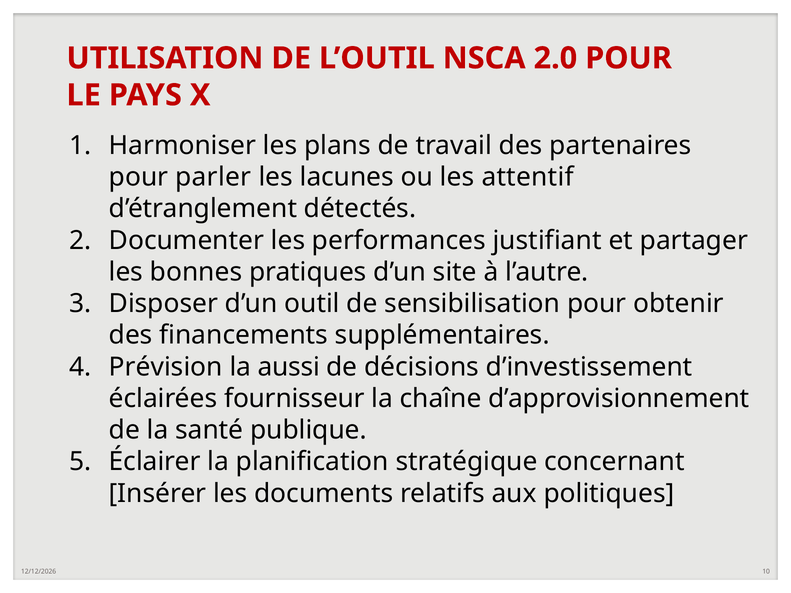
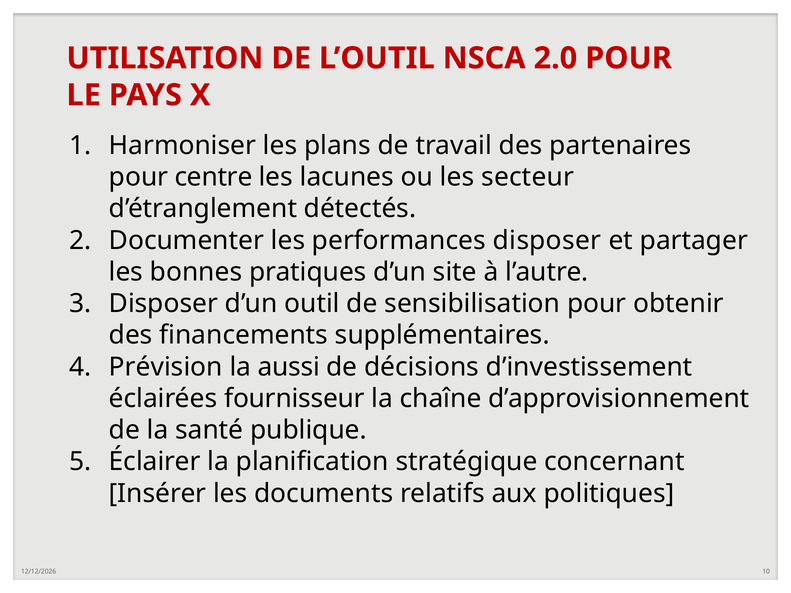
parler: parler -> centre
attentif: attentif -> secteur
performances justifiant: justifiant -> disposer
